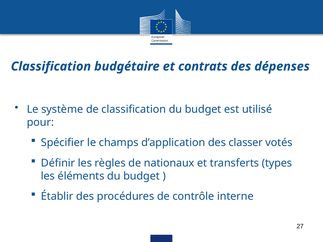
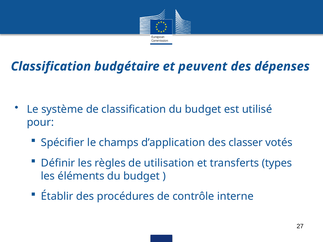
contrats: contrats -> peuvent
nationaux: nationaux -> utilisation
